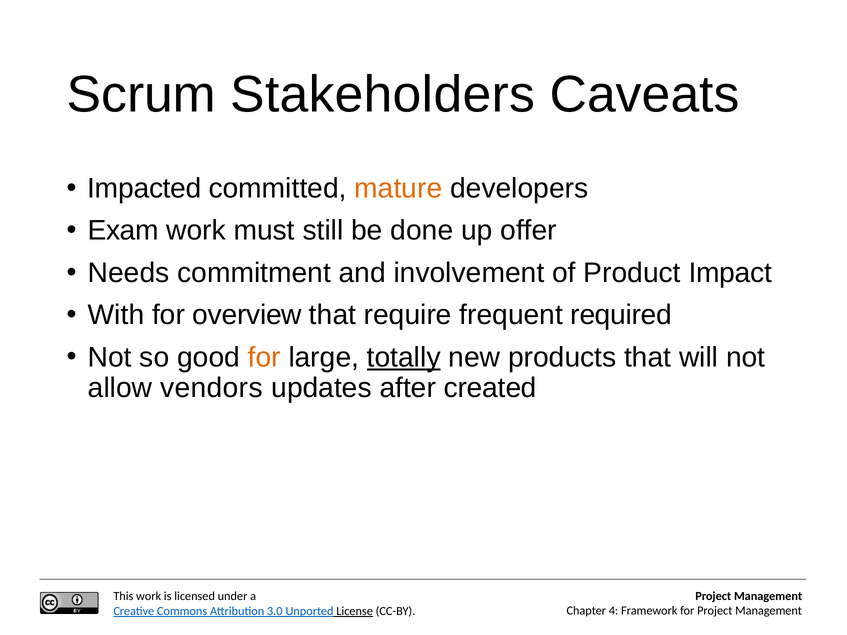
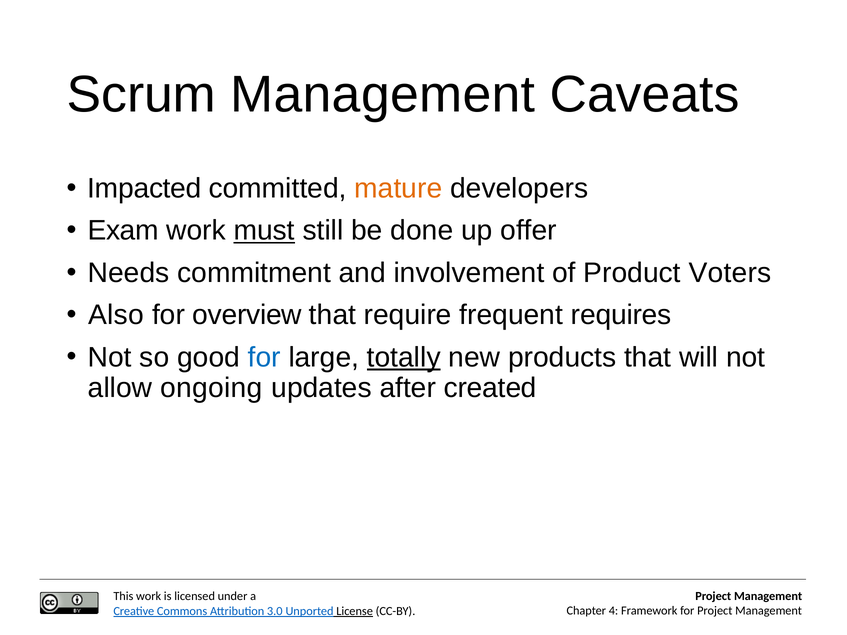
Scrum Stakeholders: Stakeholders -> Management
must underline: none -> present
Impact: Impact -> Voters
With: With -> Also
required: required -> requires
for at (264, 357) colour: orange -> blue
vendors: vendors -> ongoing
